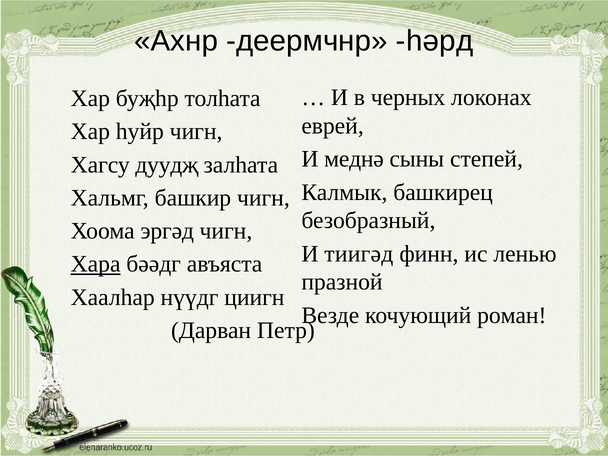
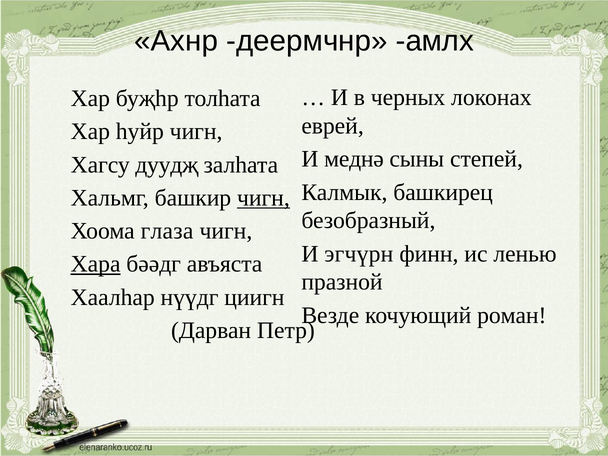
həрд: həрд -> амлх
чигн at (263, 198) underline: none -> present
эргəд: эргəд -> глаза
тиигəд: тиигəд -> эгчүрн
